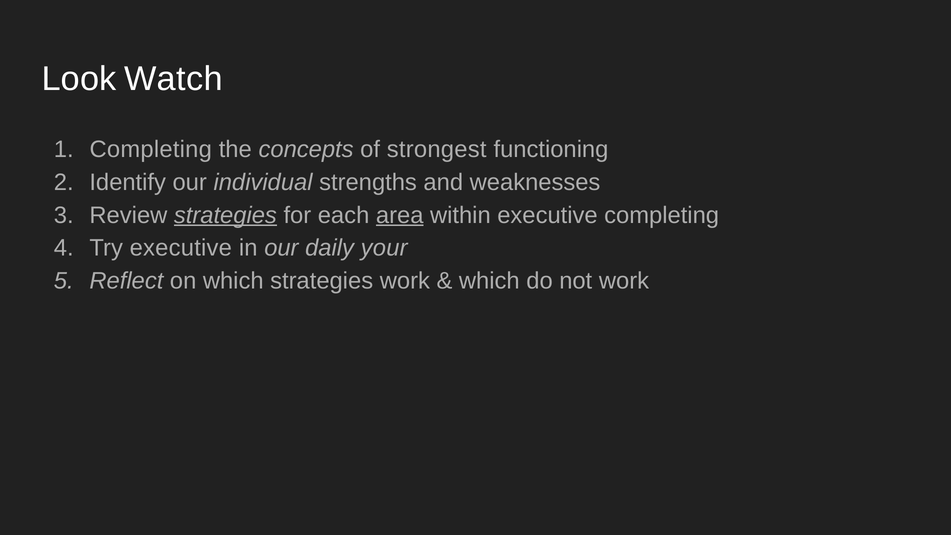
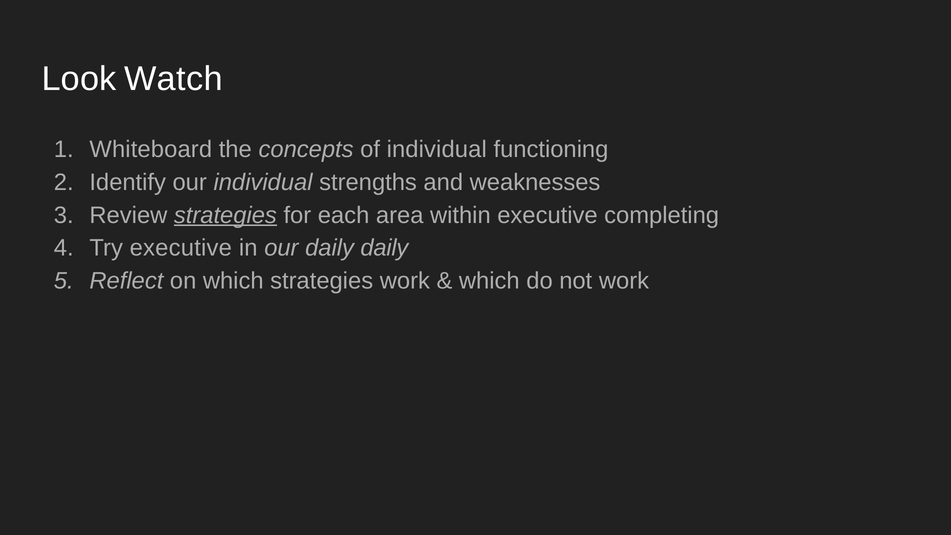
Completing at (151, 150): Completing -> Whiteboard
of strongest: strongest -> individual
area underline: present -> none
daily your: your -> daily
